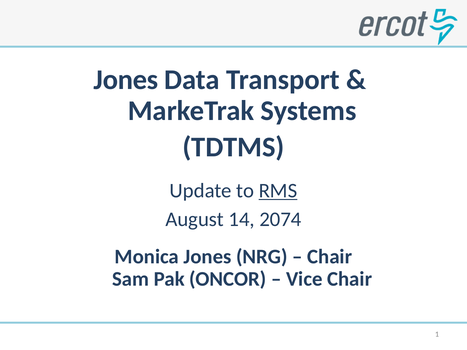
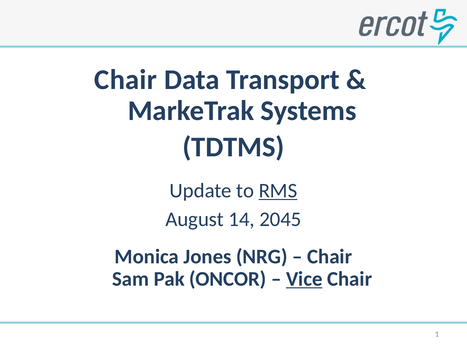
Jones at (126, 80): Jones -> Chair
2074: 2074 -> 2045
Vice underline: none -> present
